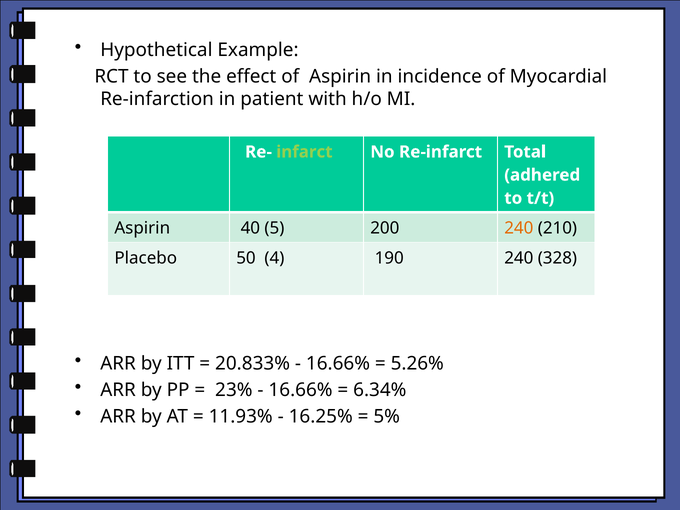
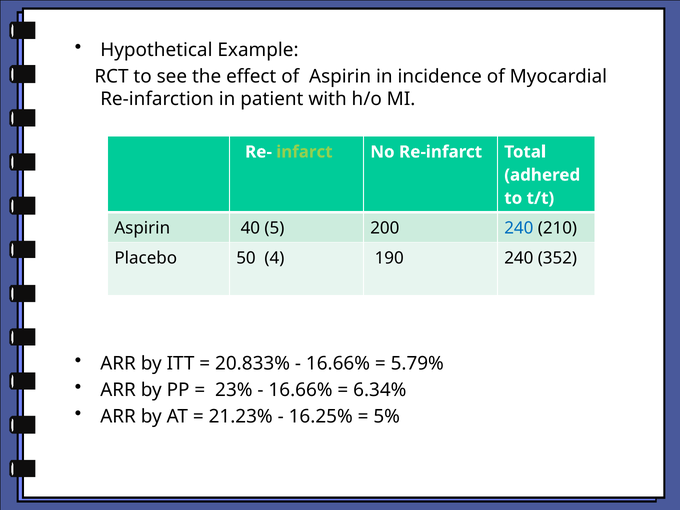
240 at (519, 228) colour: orange -> blue
328: 328 -> 352
5.26%: 5.26% -> 5.79%
11.93%: 11.93% -> 21.23%
